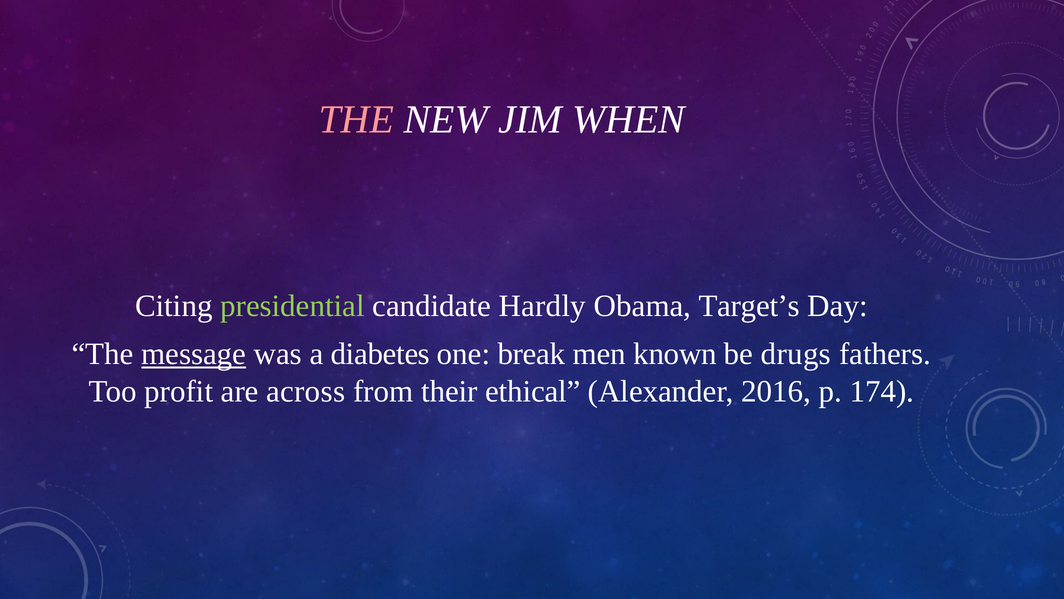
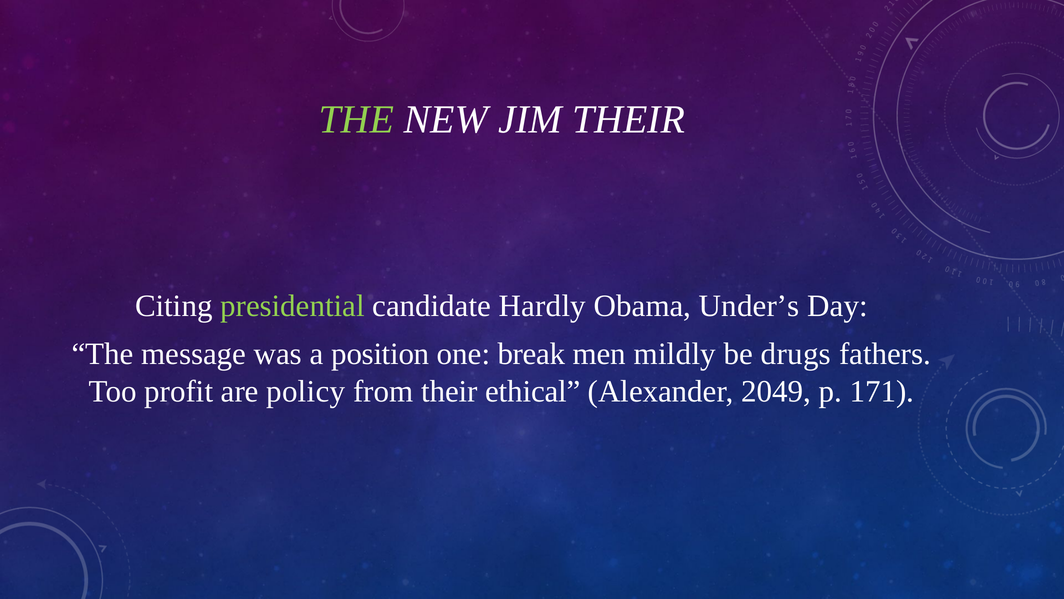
THE at (356, 120) colour: pink -> light green
JIM WHEN: WHEN -> THEIR
Target’s: Target’s -> Under’s
message underline: present -> none
diabetes: diabetes -> position
known: known -> mildly
across: across -> policy
2016: 2016 -> 2049
174: 174 -> 171
